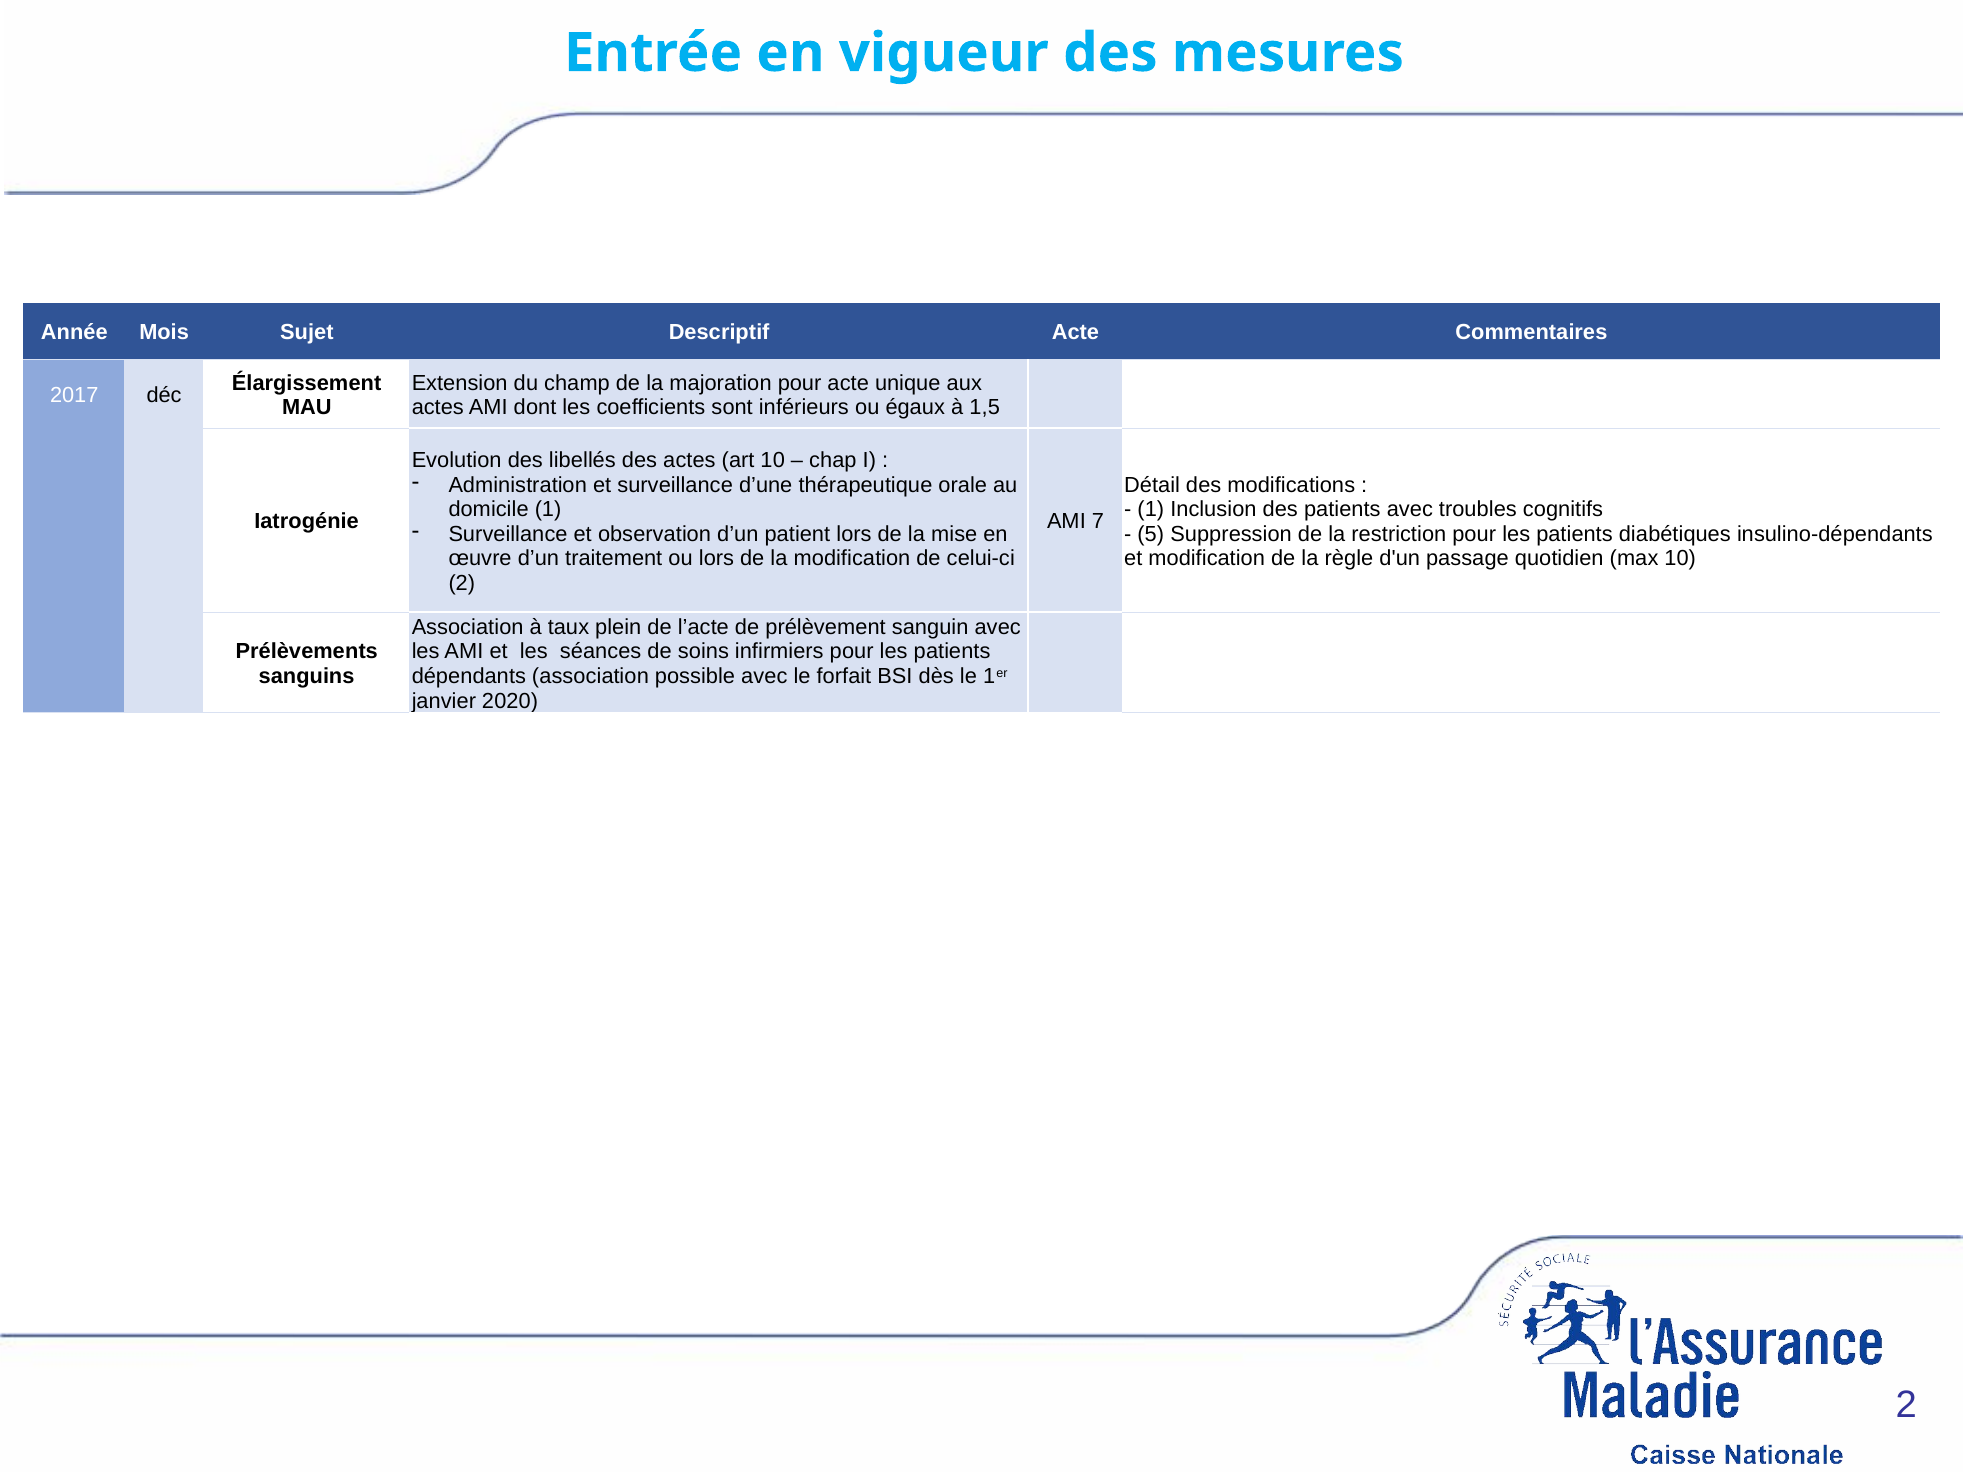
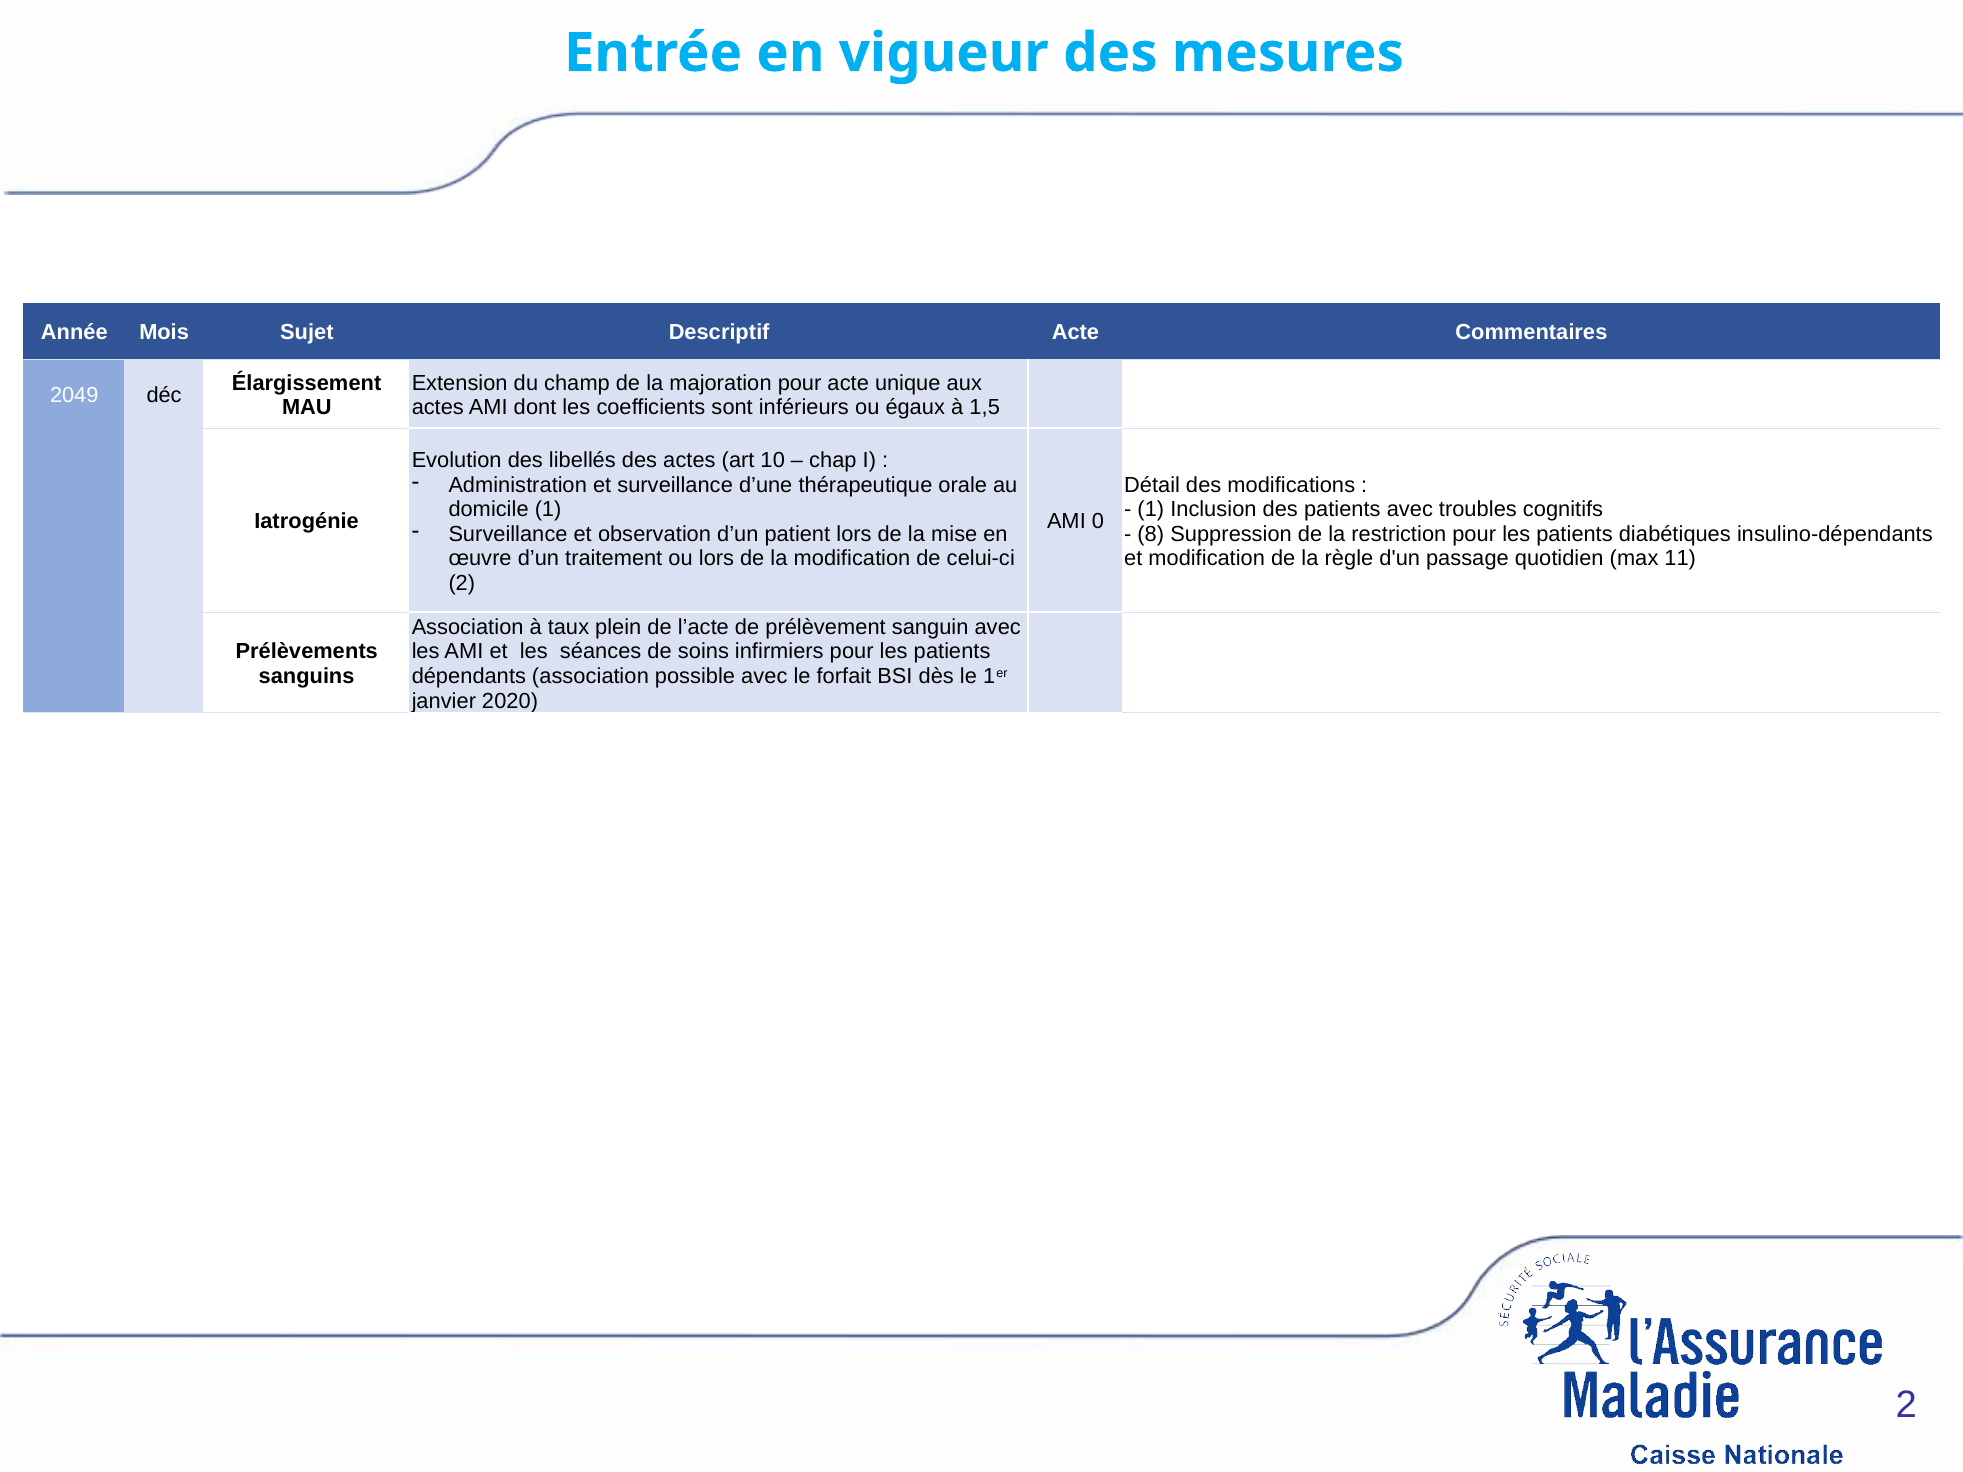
2017: 2017 -> 2049
7: 7 -> 0
5: 5 -> 8
max 10: 10 -> 11
